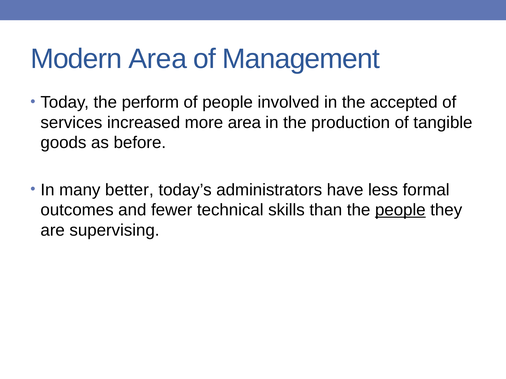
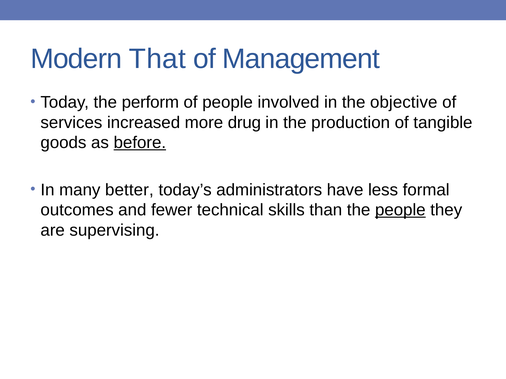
Modern Area: Area -> That
accepted: accepted -> objective
more area: area -> drug
before underline: none -> present
